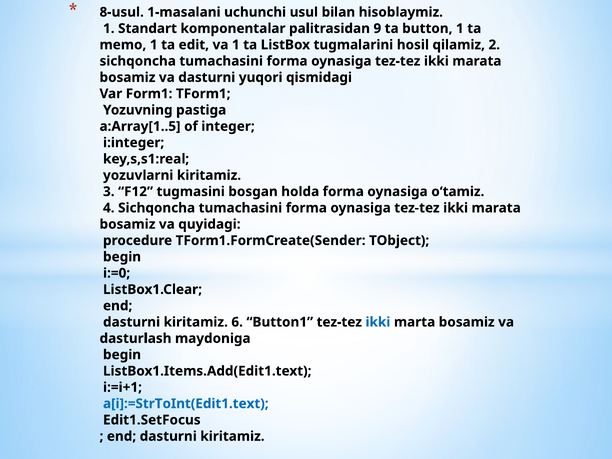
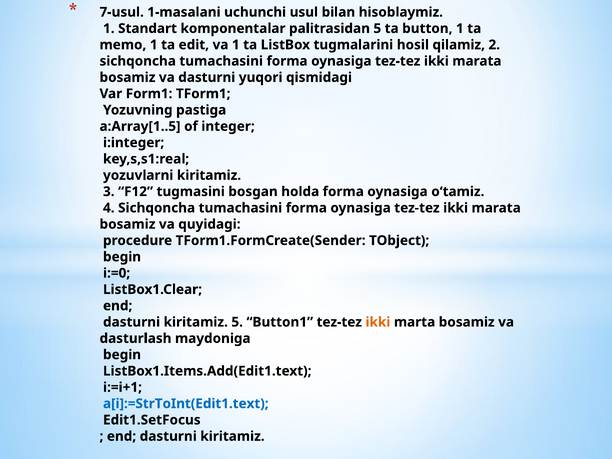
8-usul: 8-usul -> 7-usul
palitrasidan 9: 9 -> 5
kiritamiz 6: 6 -> 5
ikki at (378, 322) colour: blue -> orange
